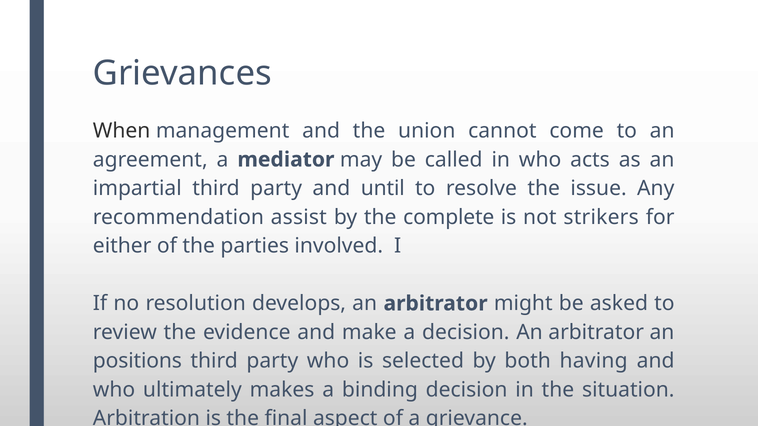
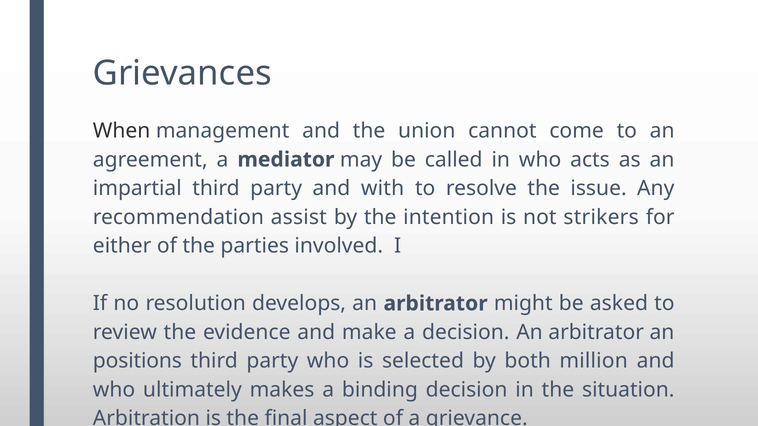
until: until -> with
complete: complete -> intention
having: having -> million
